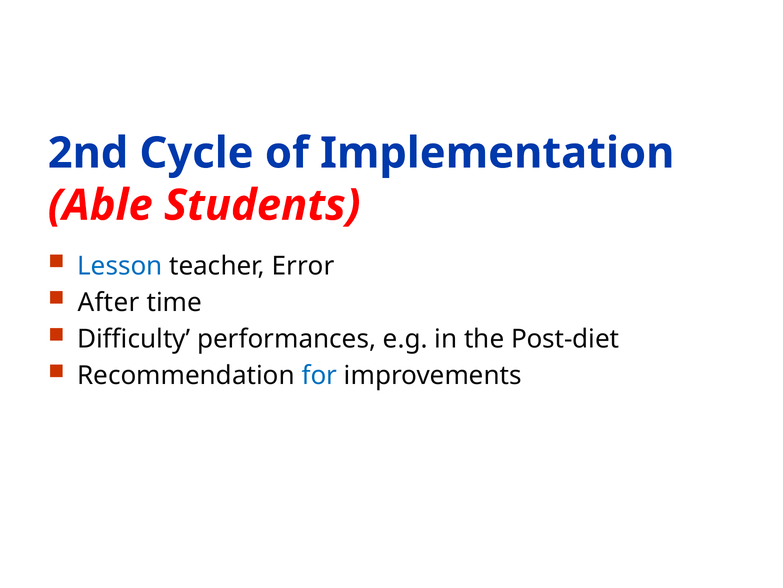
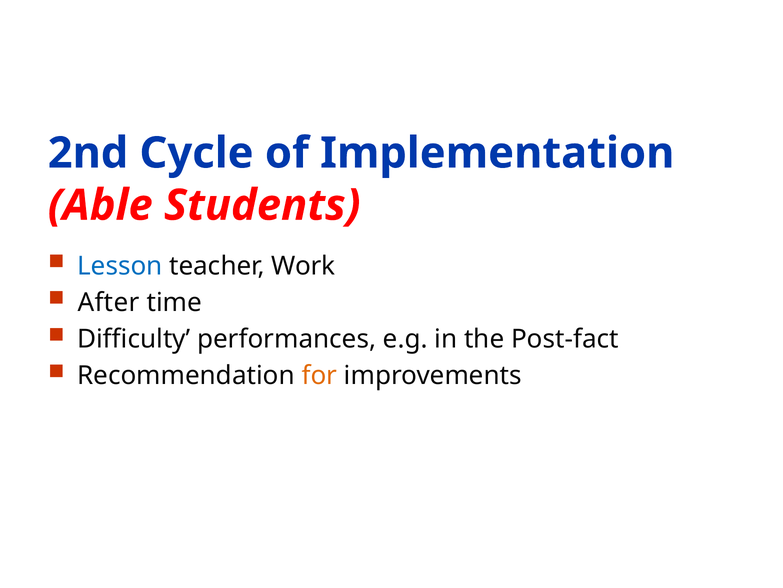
Error: Error -> Work
Post-diet: Post-diet -> Post-fact
for colour: blue -> orange
